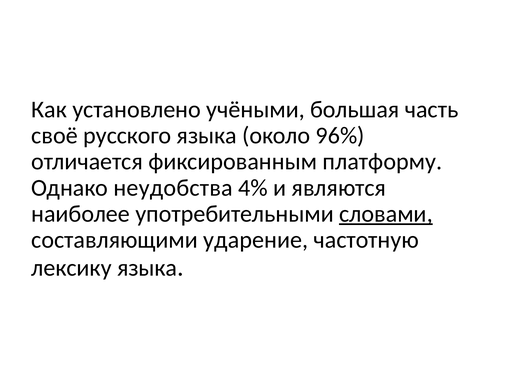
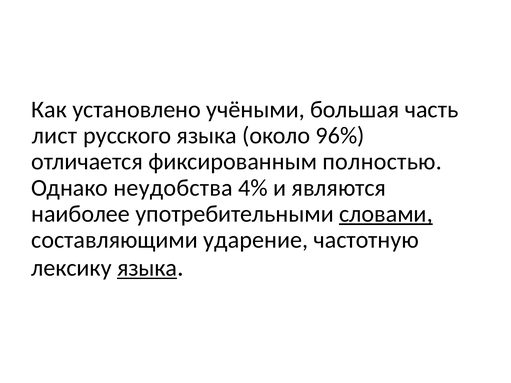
своё: своё -> лист
платформу: платформу -> полностью
языка at (147, 268) underline: none -> present
